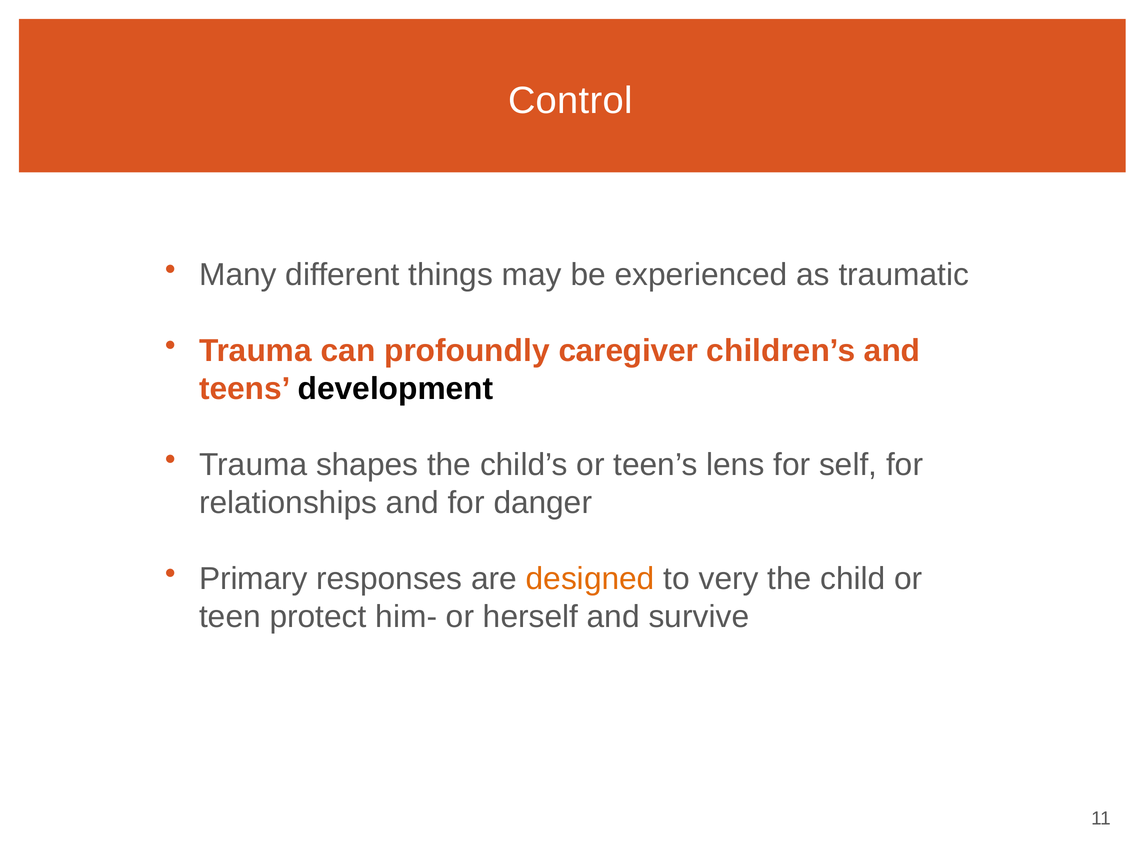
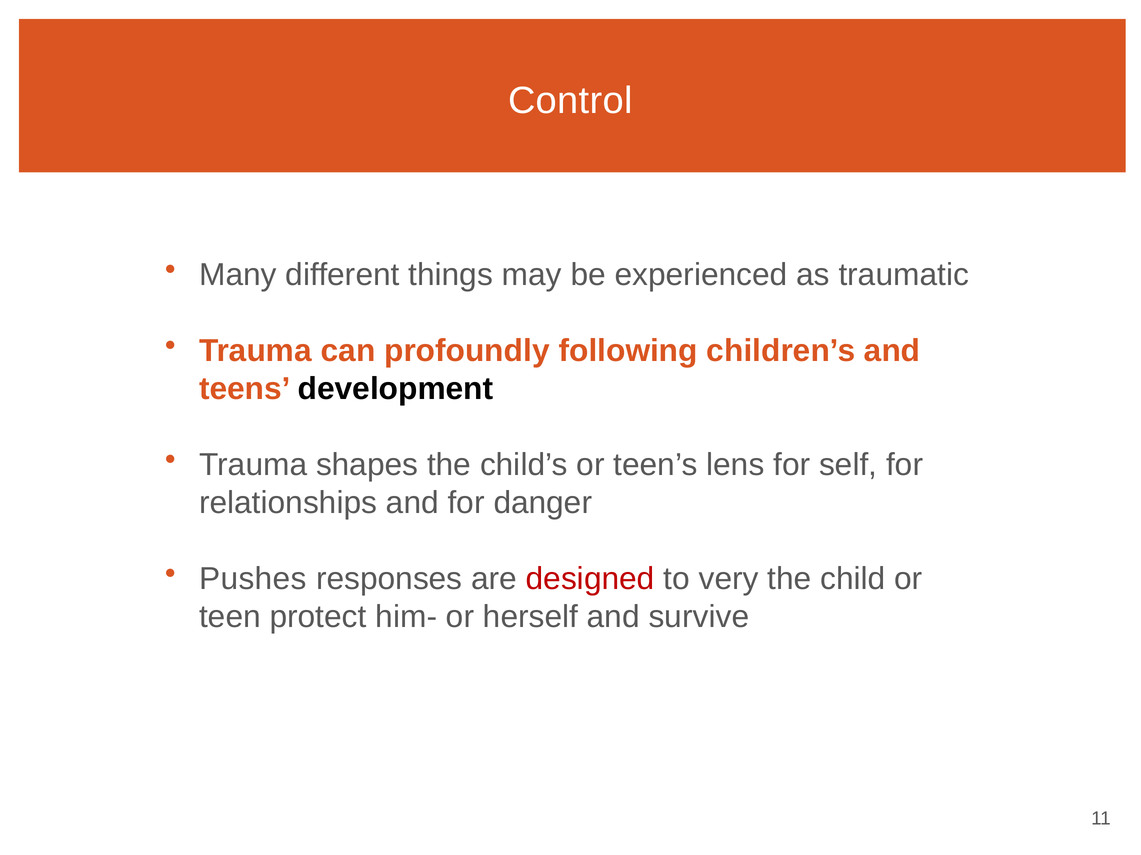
caregiver: caregiver -> following
Primary: Primary -> Pushes
designed colour: orange -> red
